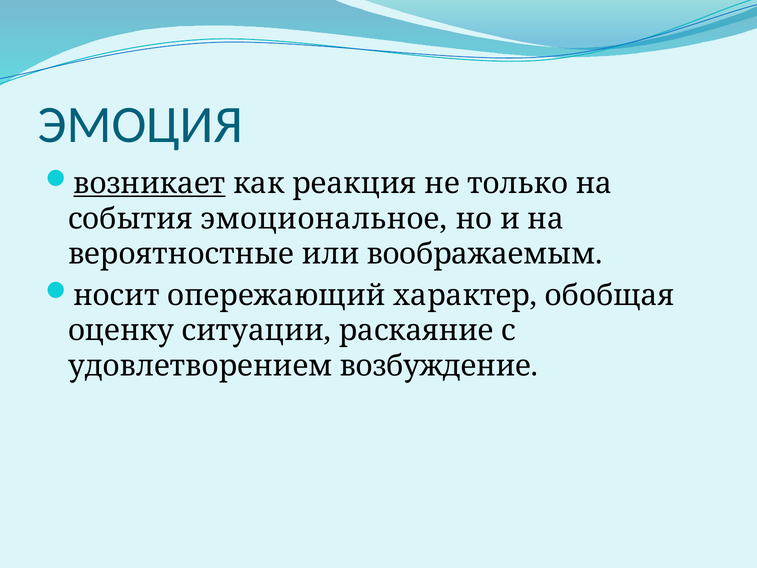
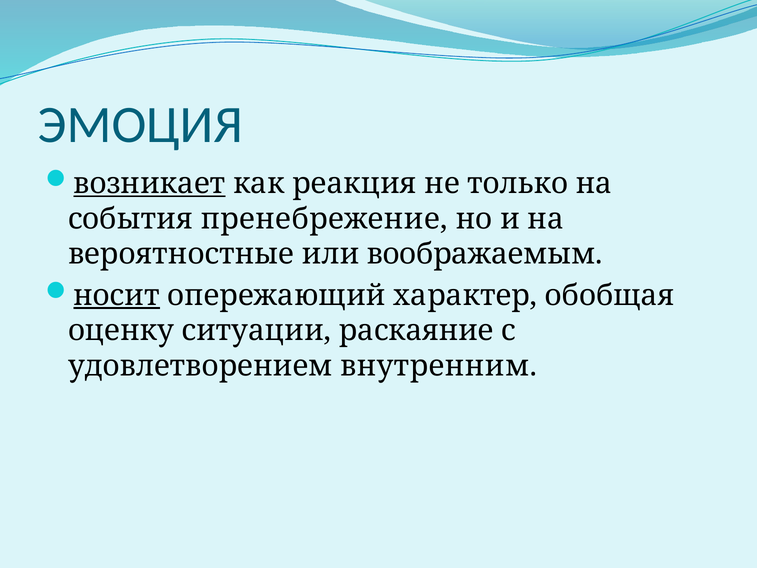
эмоциональное: эмоциональное -> пренебрежение
носит underline: none -> present
возбуждение: возбуждение -> внутренним
